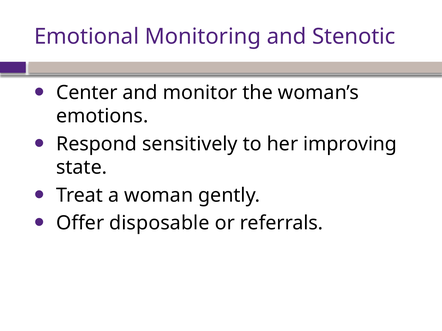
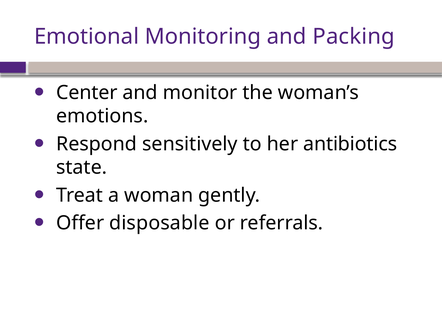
Stenotic: Stenotic -> Packing
improving: improving -> antibiotics
